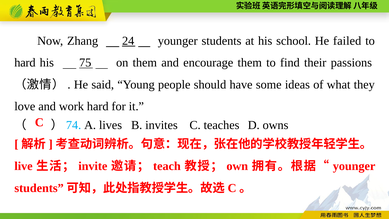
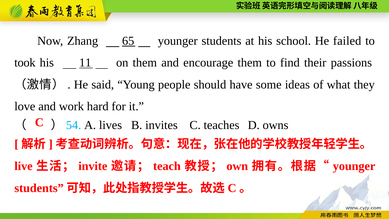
24: 24 -> 65
hard at (25, 63): hard -> took
75: 75 -> 11
74: 74 -> 54
